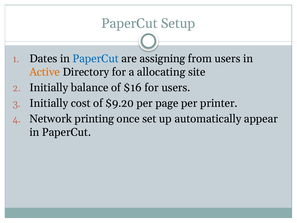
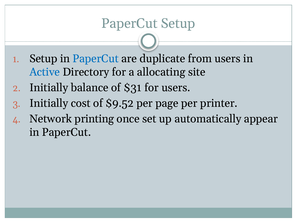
Dates at (43, 59): Dates -> Setup
assigning: assigning -> duplicate
Active colour: orange -> blue
$16: $16 -> $31
$9.20: $9.20 -> $9.52
